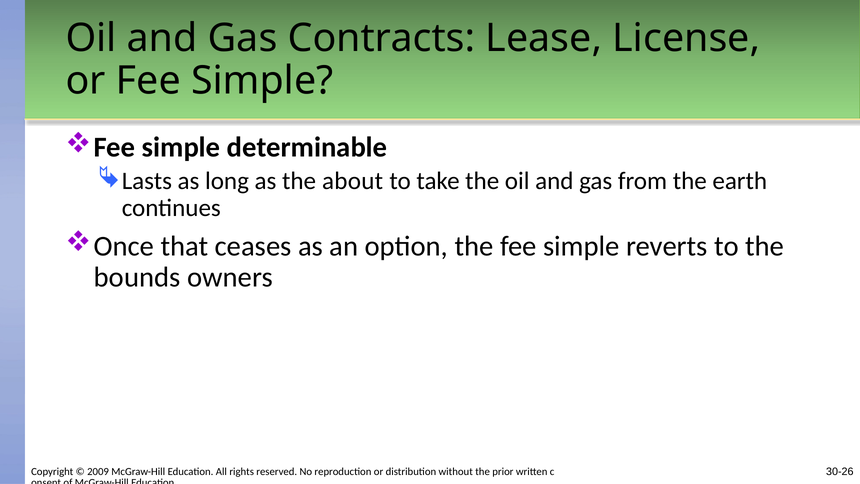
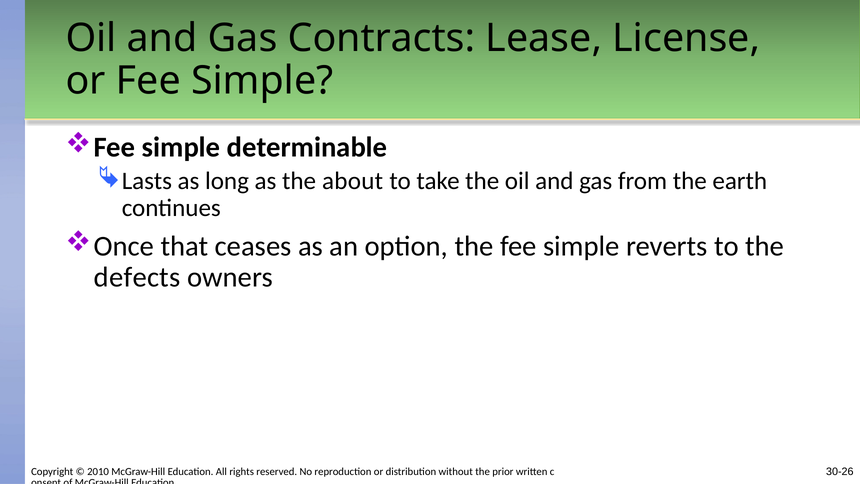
bounds: bounds -> defects
2009: 2009 -> 2010
